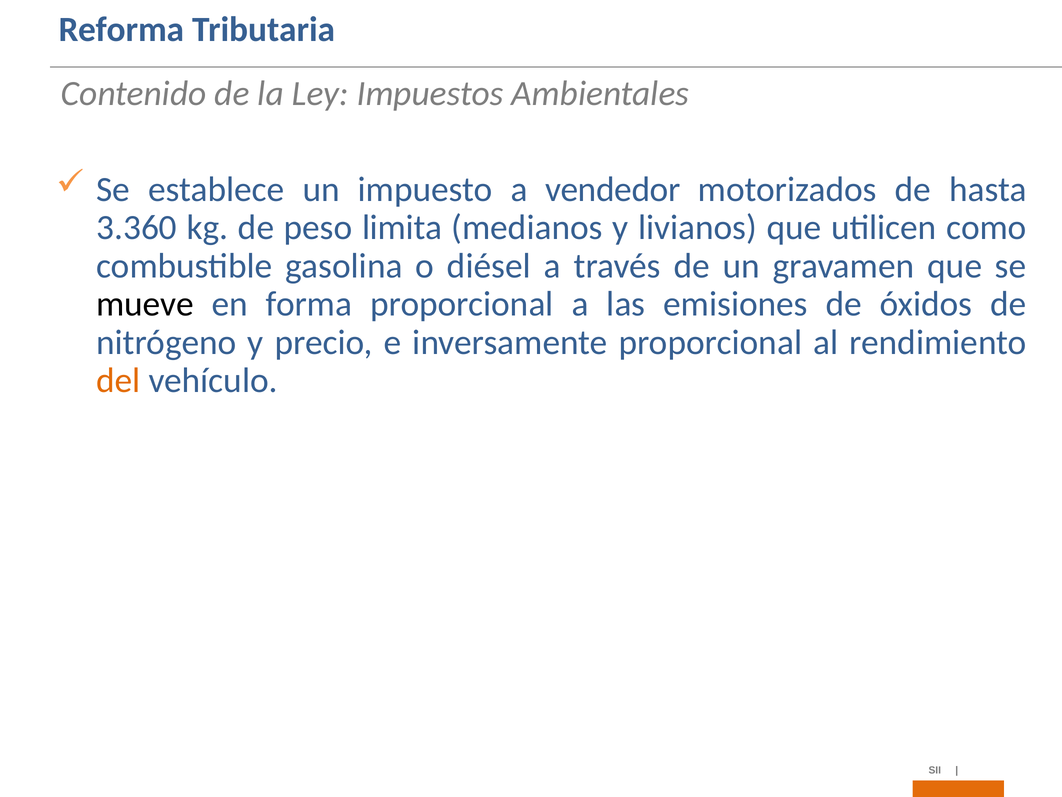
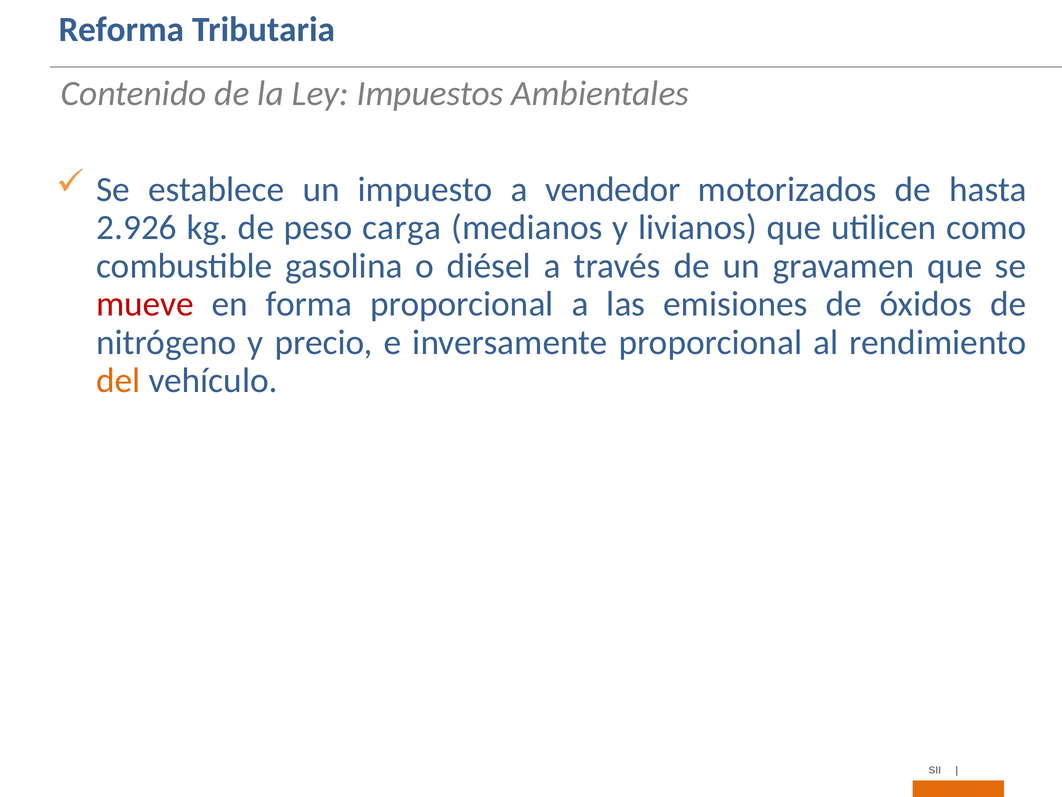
3.360: 3.360 -> 2.926
limita: limita -> carga
mueve colour: black -> red
